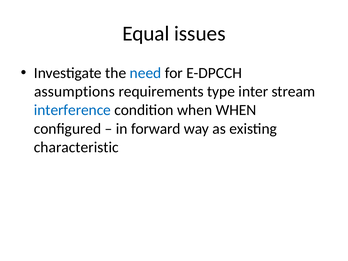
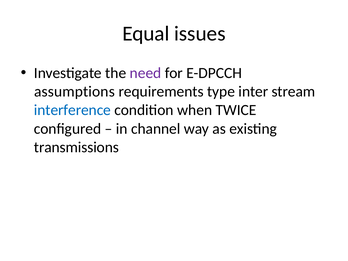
need colour: blue -> purple
when WHEN: WHEN -> TWICE
forward: forward -> channel
characteristic: characteristic -> transmissions
